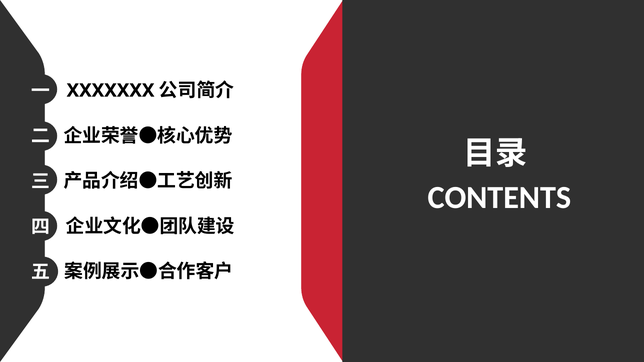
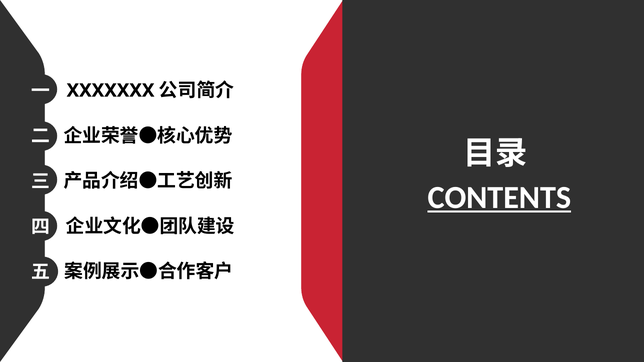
CONTENTS underline: none -> present
